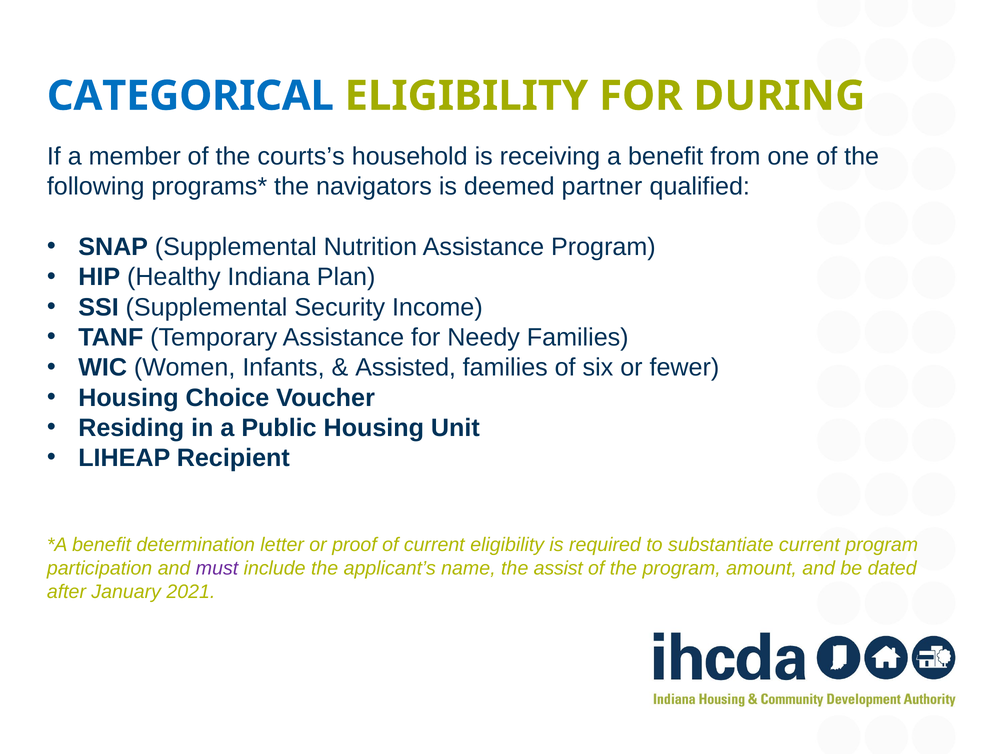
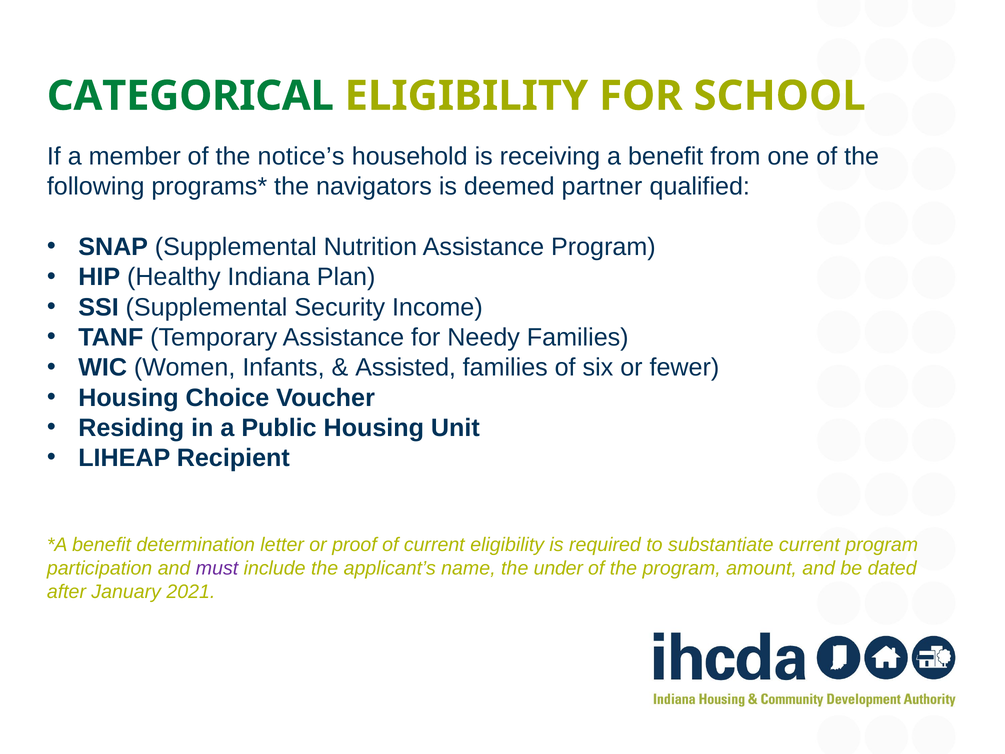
CATEGORICAL colour: blue -> green
DURING: DURING -> SCHOOL
courts’s: courts’s -> notice’s
assist: assist -> under
